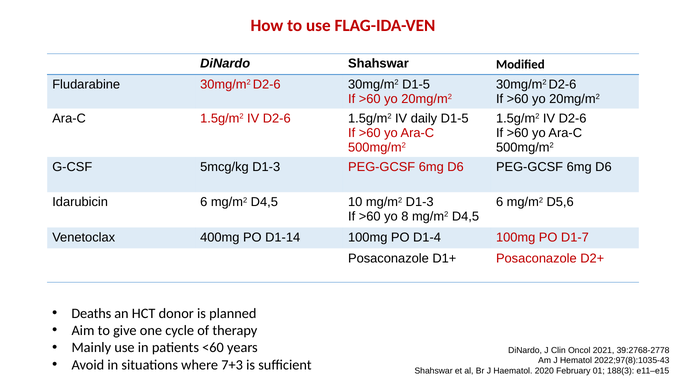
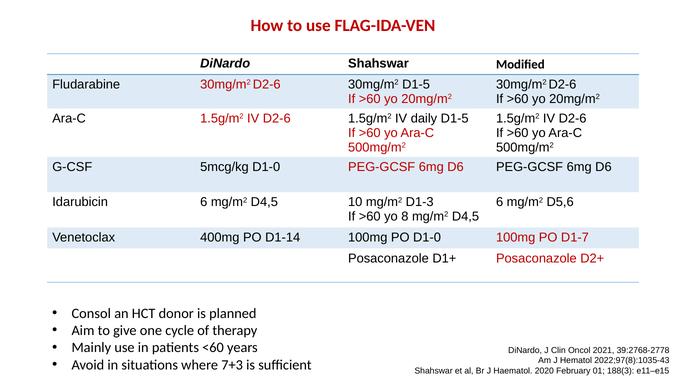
5mcg/kg D1-3: D1-3 -> D1-0
PO D1-4: D1-4 -> D1-0
Deaths: Deaths -> Consol
